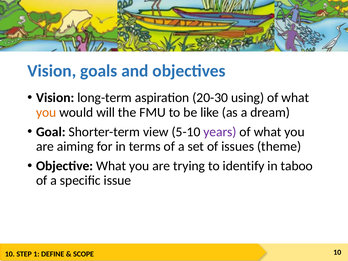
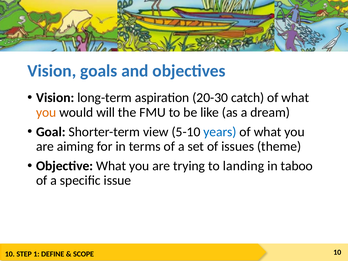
using: using -> catch
years colour: purple -> blue
identify: identify -> landing
